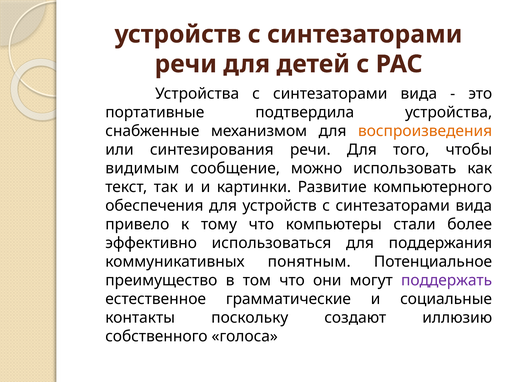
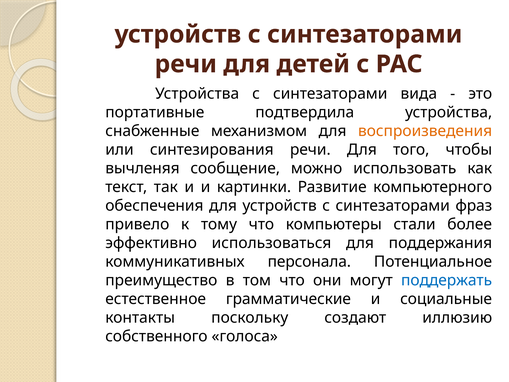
видимым: видимым -> вычленяя
устройств с синтезаторами вида: вида -> фраз
понятным: понятным -> персонала
поддержать colour: purple -> blue
